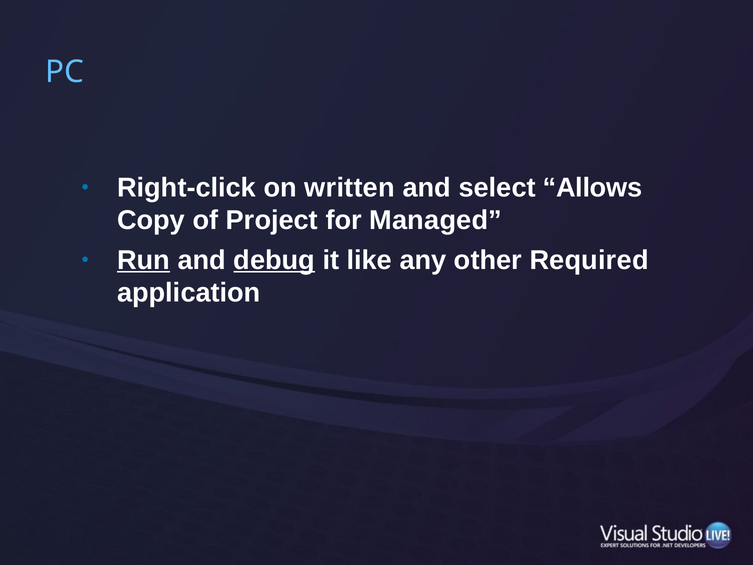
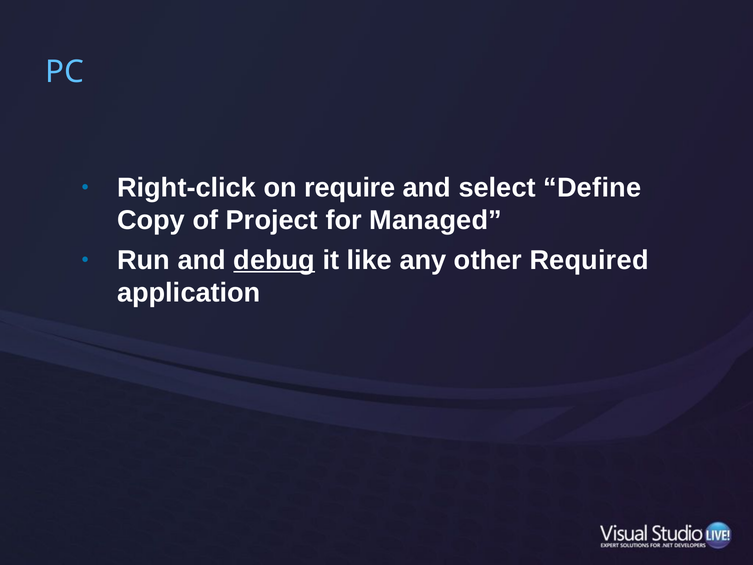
written: written -> require
Allows: Allows -> Define
Run underline: present -> none
